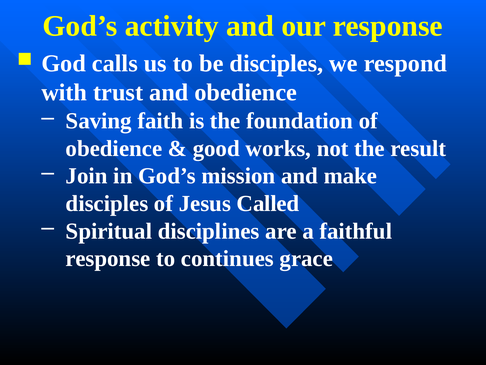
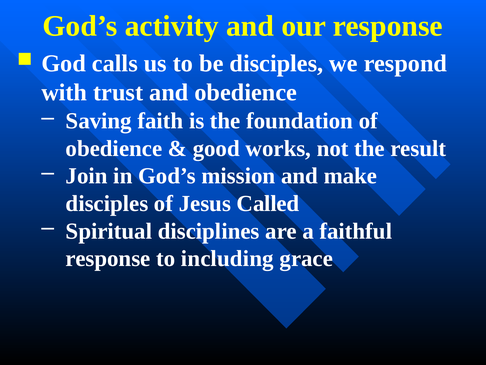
continues: continues -> including
